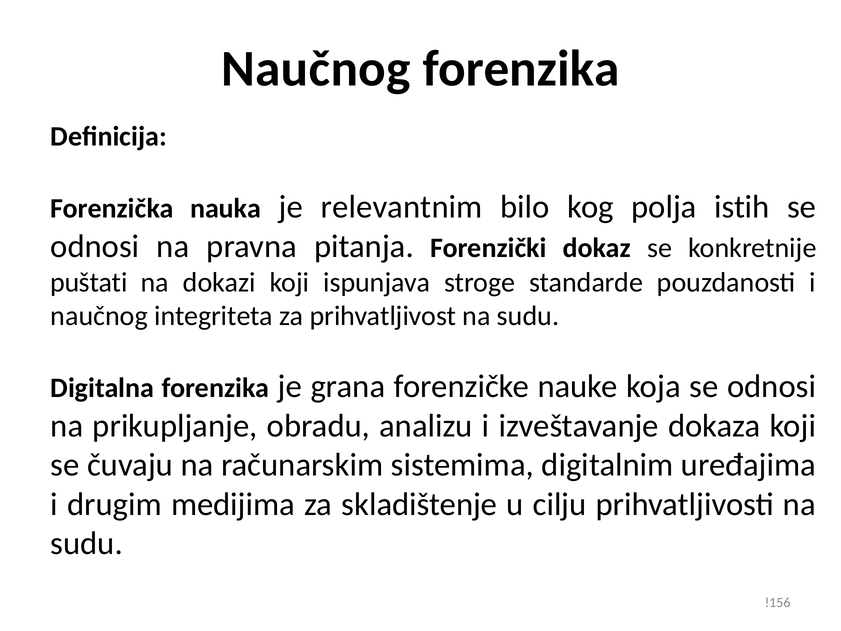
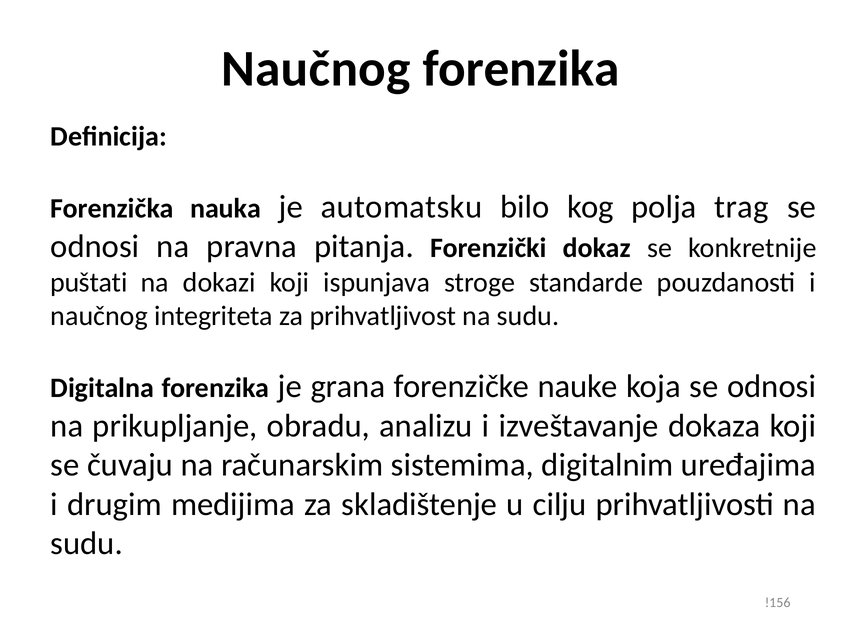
relevantnim: relevantnim -> automatsku
istih: istih -> trag
